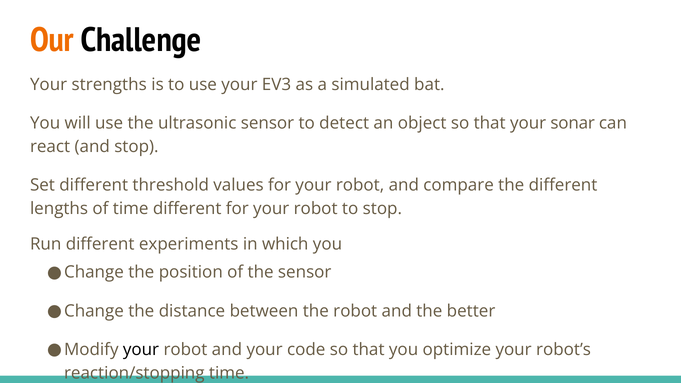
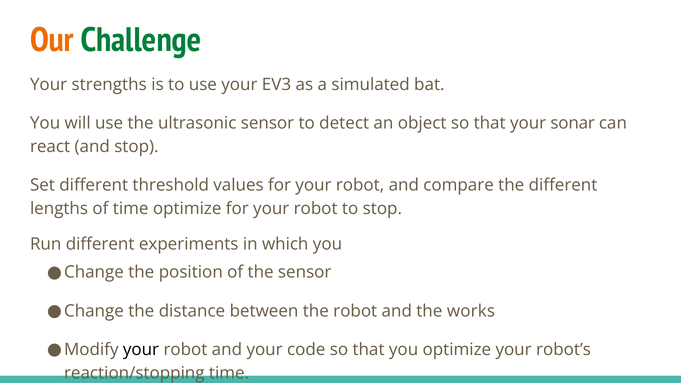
Challenge colour: black -> green
time different: different -> optimize
better: better -> works
